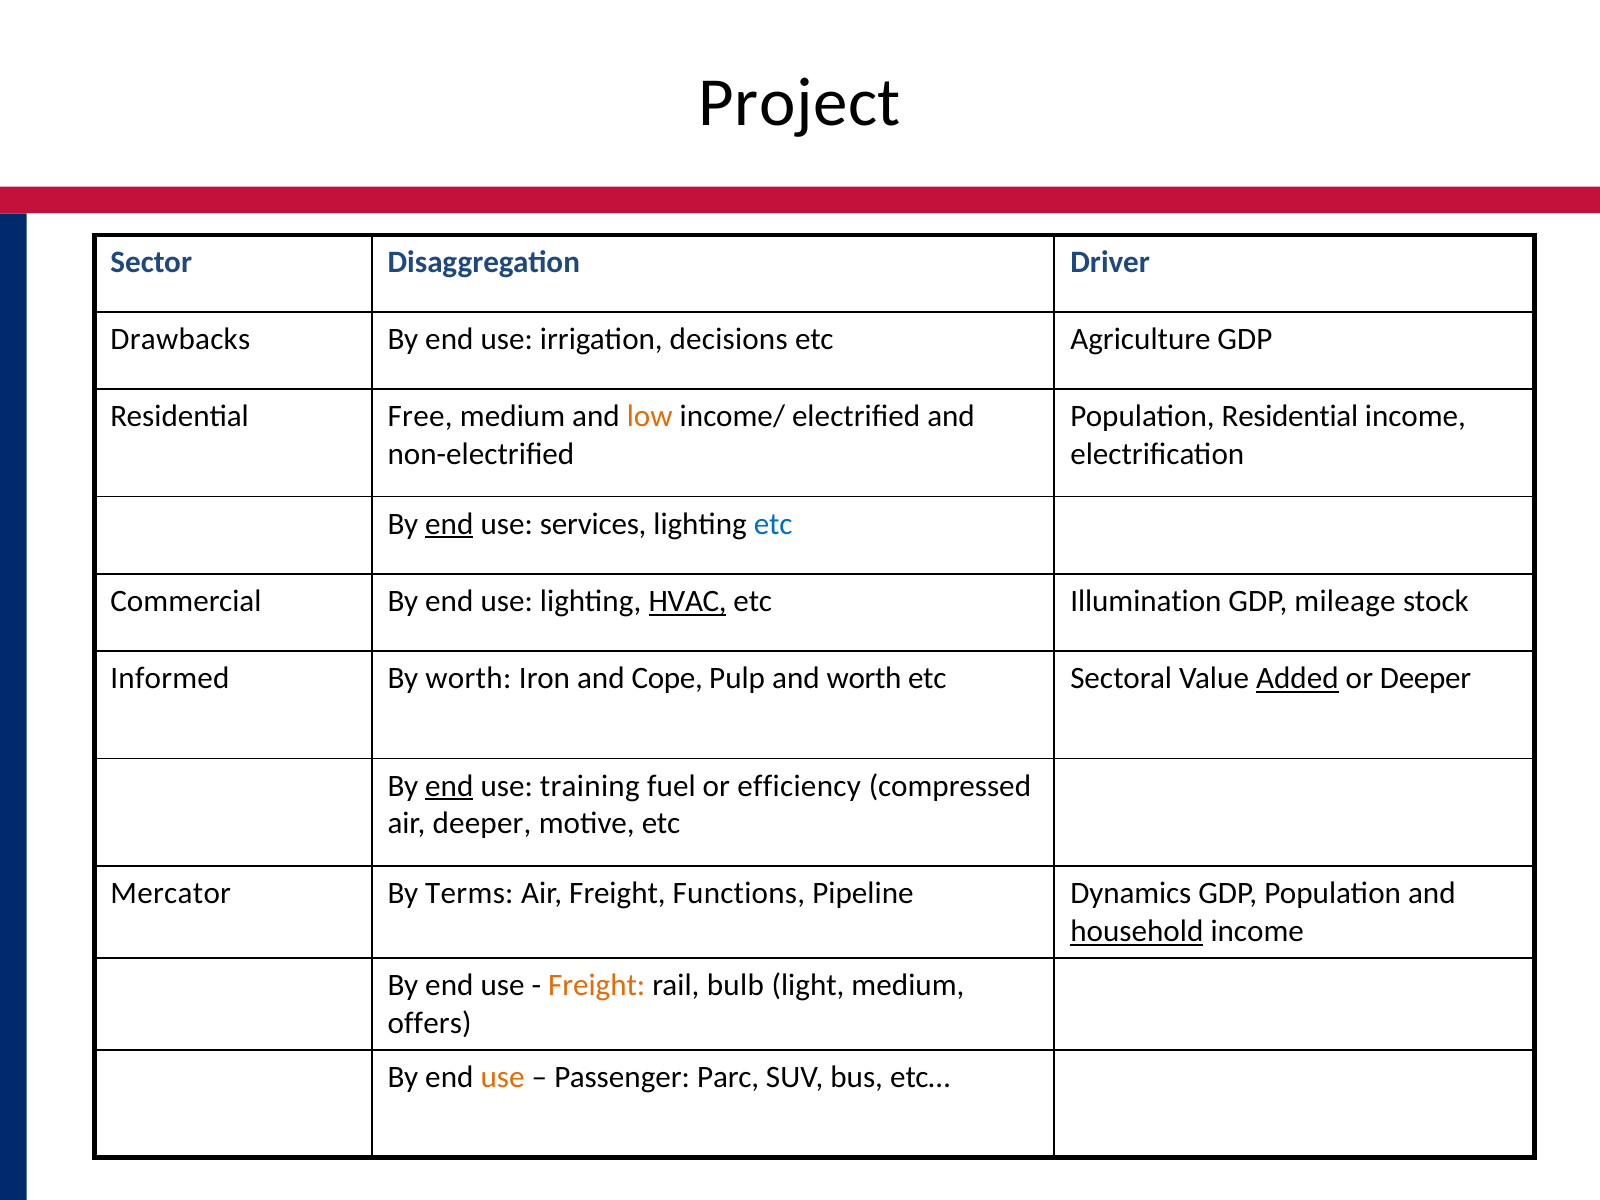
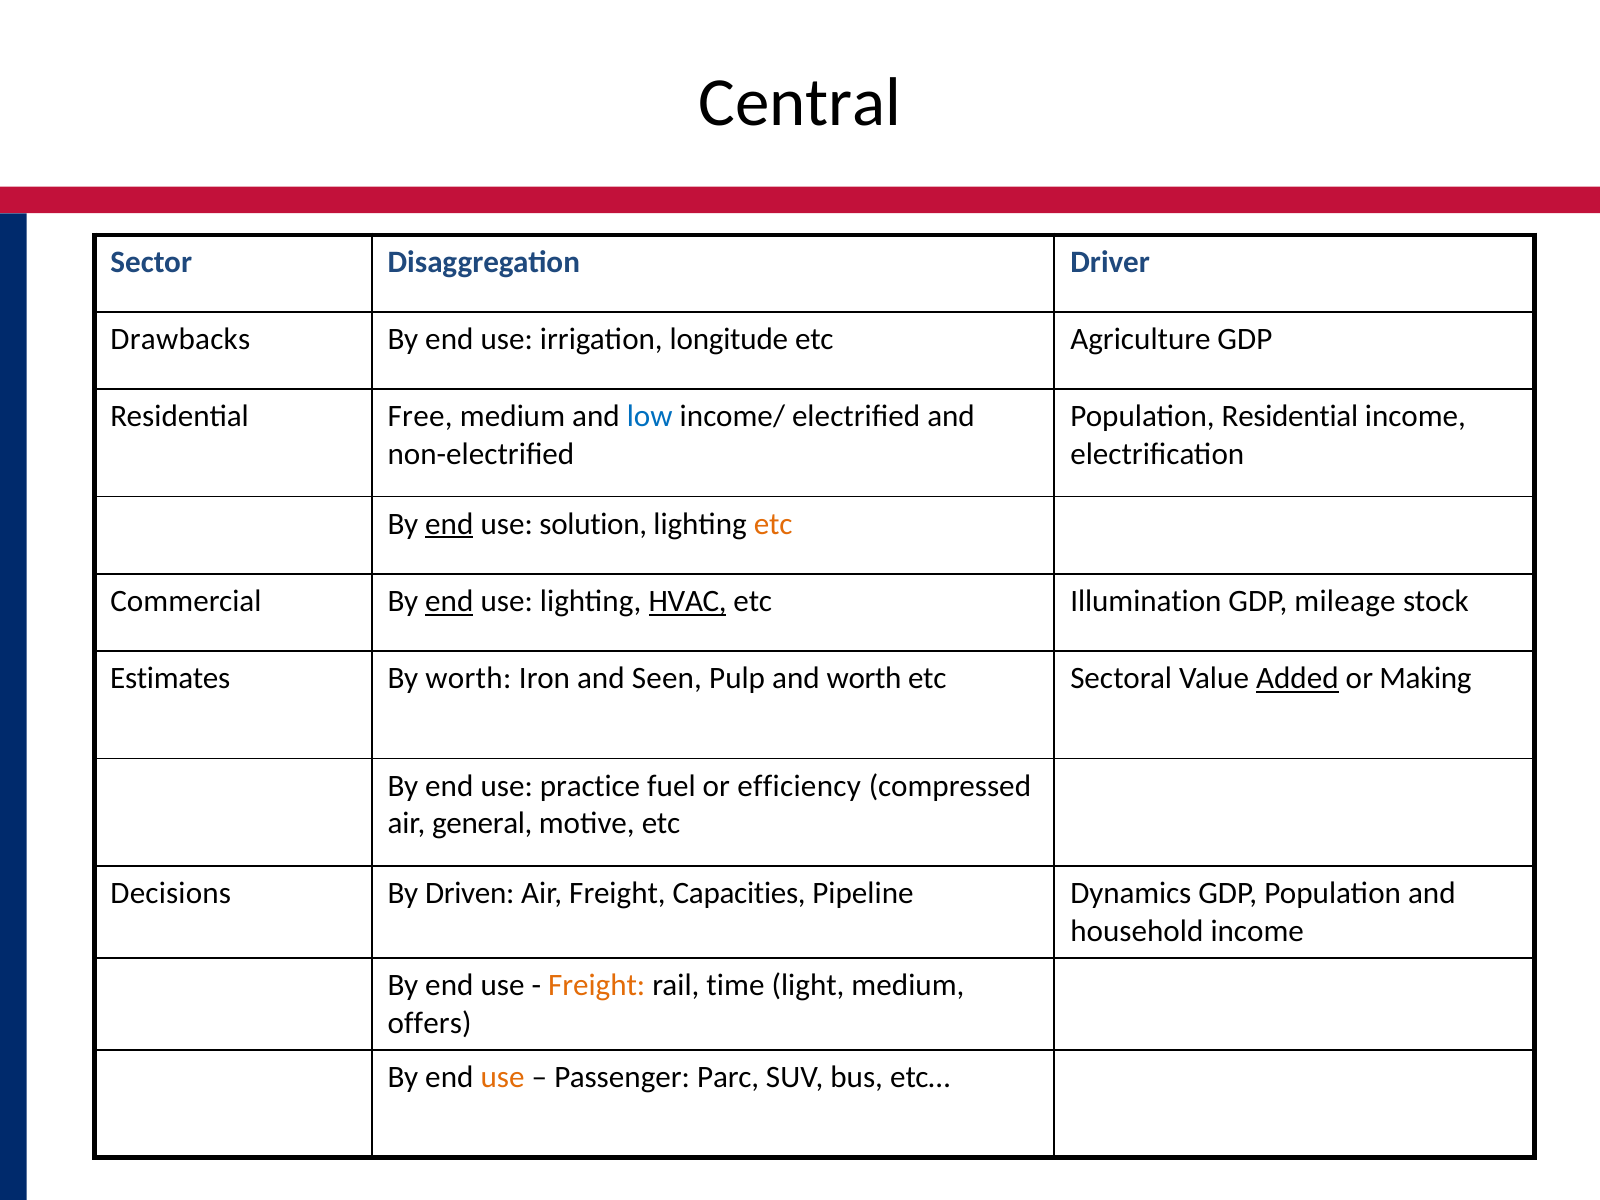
Project: Project -> Central
decisions: decisions -> longitude
low colour: orange -> blue
services: services -> solution
etc at (773, 524) colour: blue -> orange
end at (449, 601) underline: none -> present
Informed: Informed -> Estimates
Cope: Cope -> Seen
or Deeper: Deeper -> Making
end at (449, 786) underline: present -> none
training: training -> practice
air deeper: deeper -> general
Mercator: Mercator -> Decisions
Terms: Terms -> Driven
Functions: Functions -> Capacities
household underline: present -> none
bulb: bulb -> time
